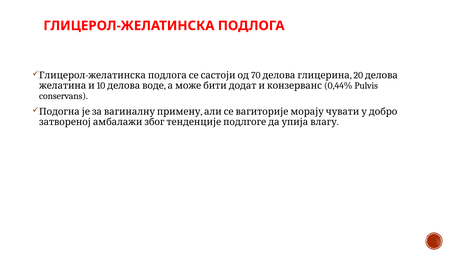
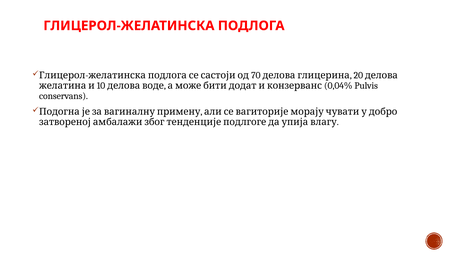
0,44%: 0,44% -> 0,04%
